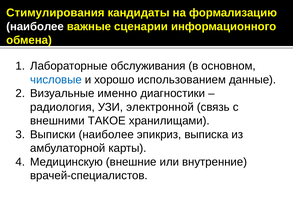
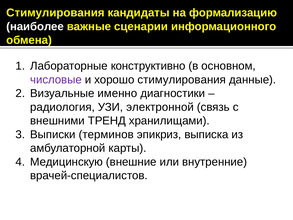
обслуживания: обслуживания -> конструктивно
числовые colour: blue -> purple
хорошо использованием: использованием -> стимулирования
ТАКОЕ: ТАКОЕ -> ТРЕНД
Выписки наиболее: наиболее -> терминов
